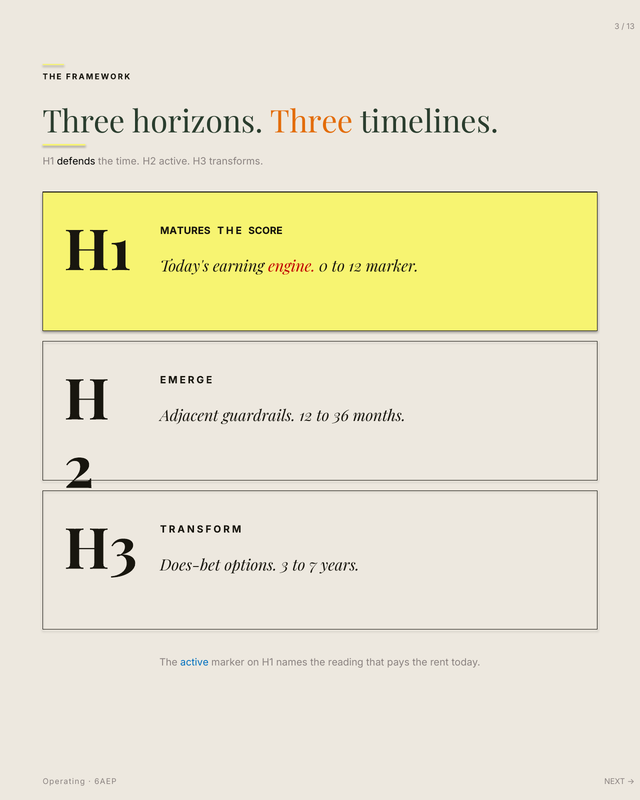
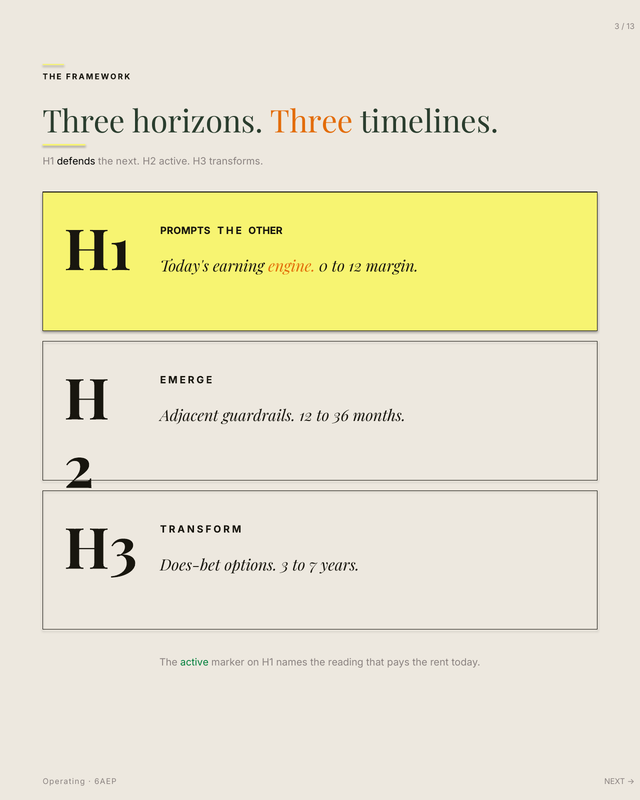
the time: time -> next
MATURES: MATURES -> PROMPTS
SCORE: SCORE -> OTHER
engine colour: red -> orange
12 marker: marker -> margin
active at (194, 663) colour: blue -> green
